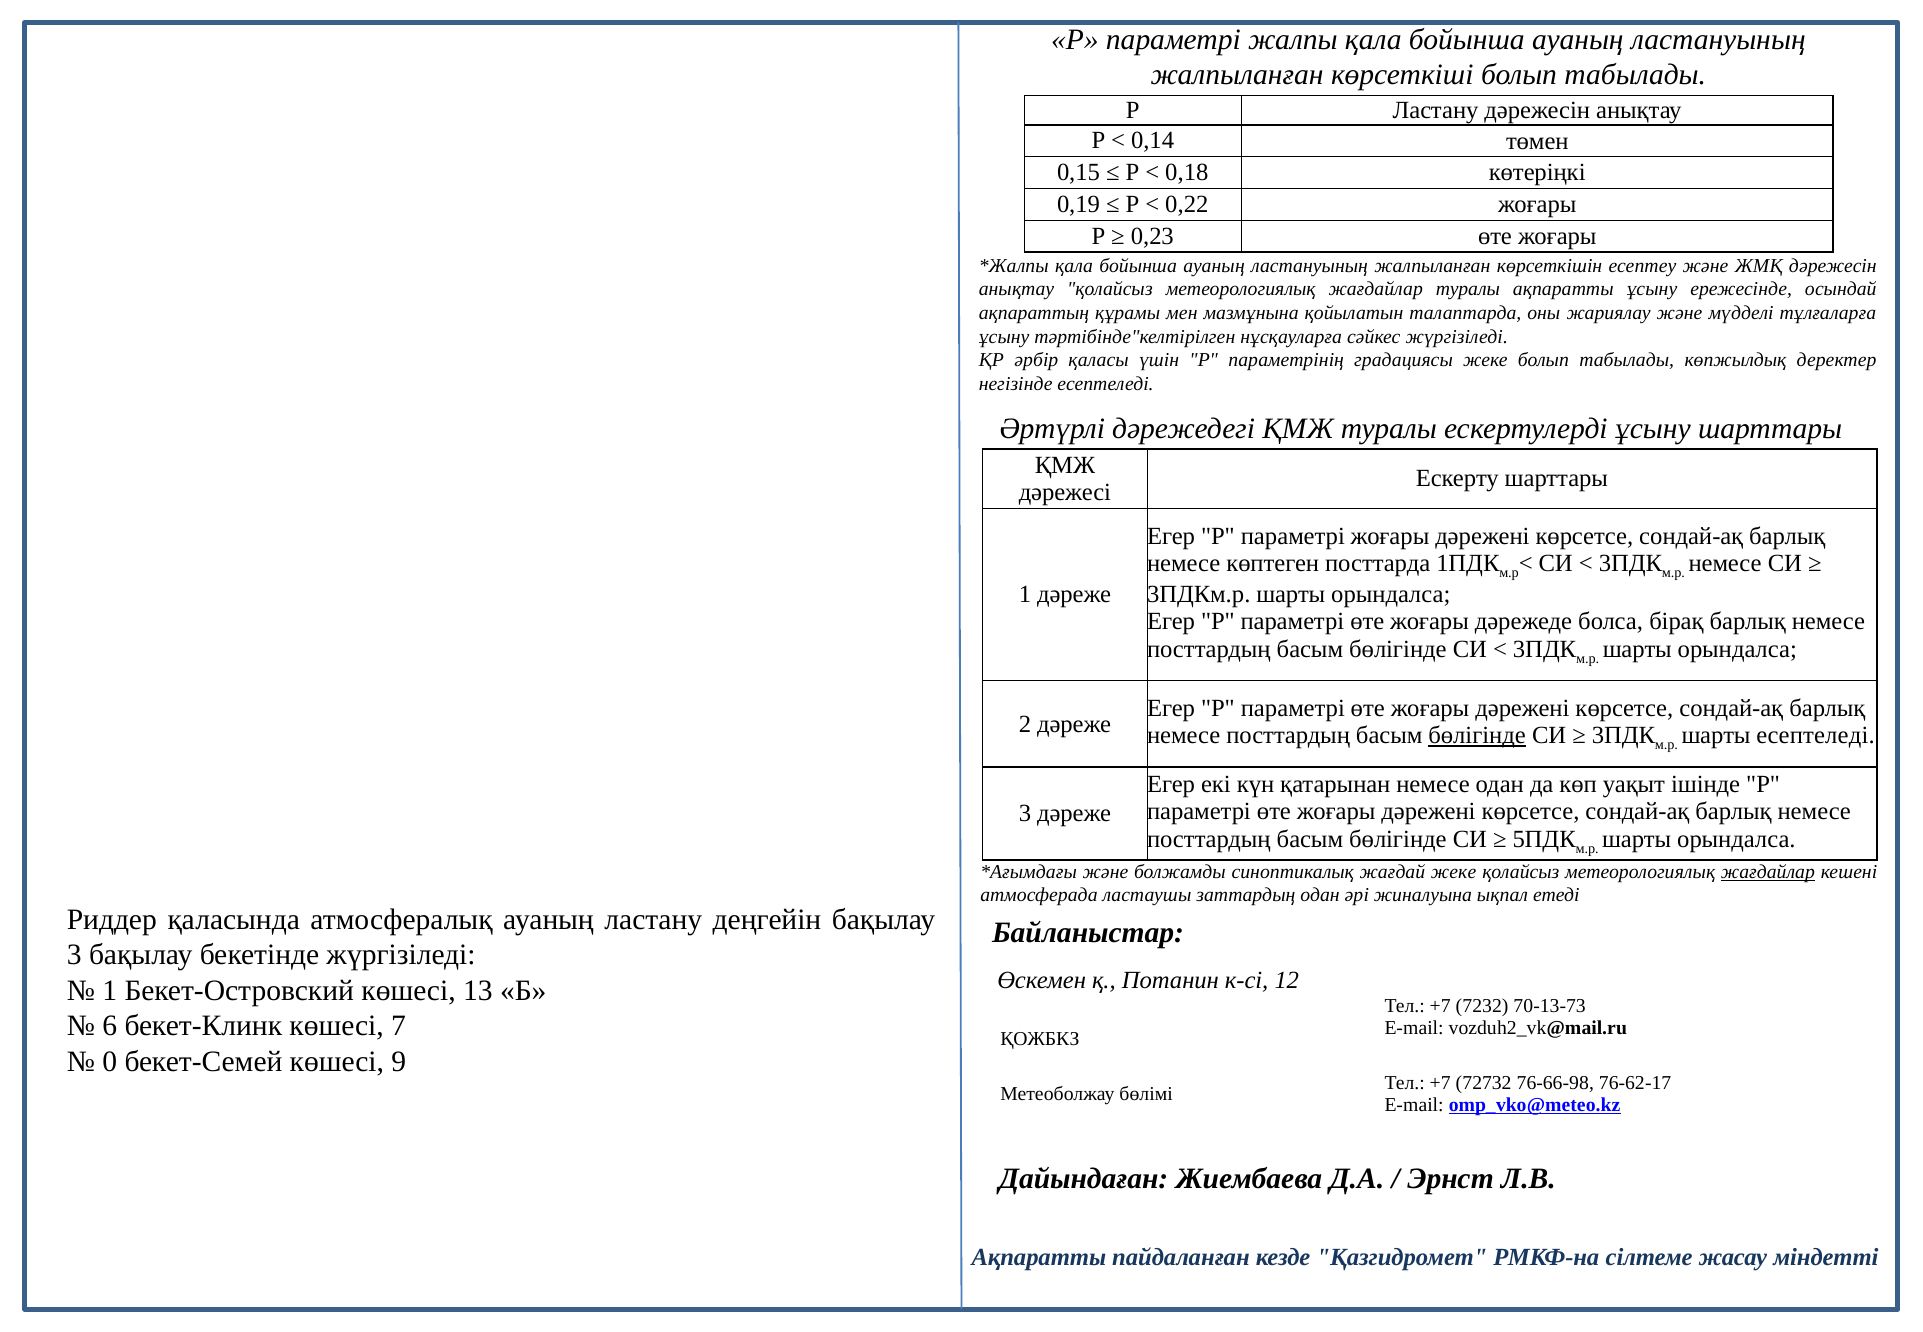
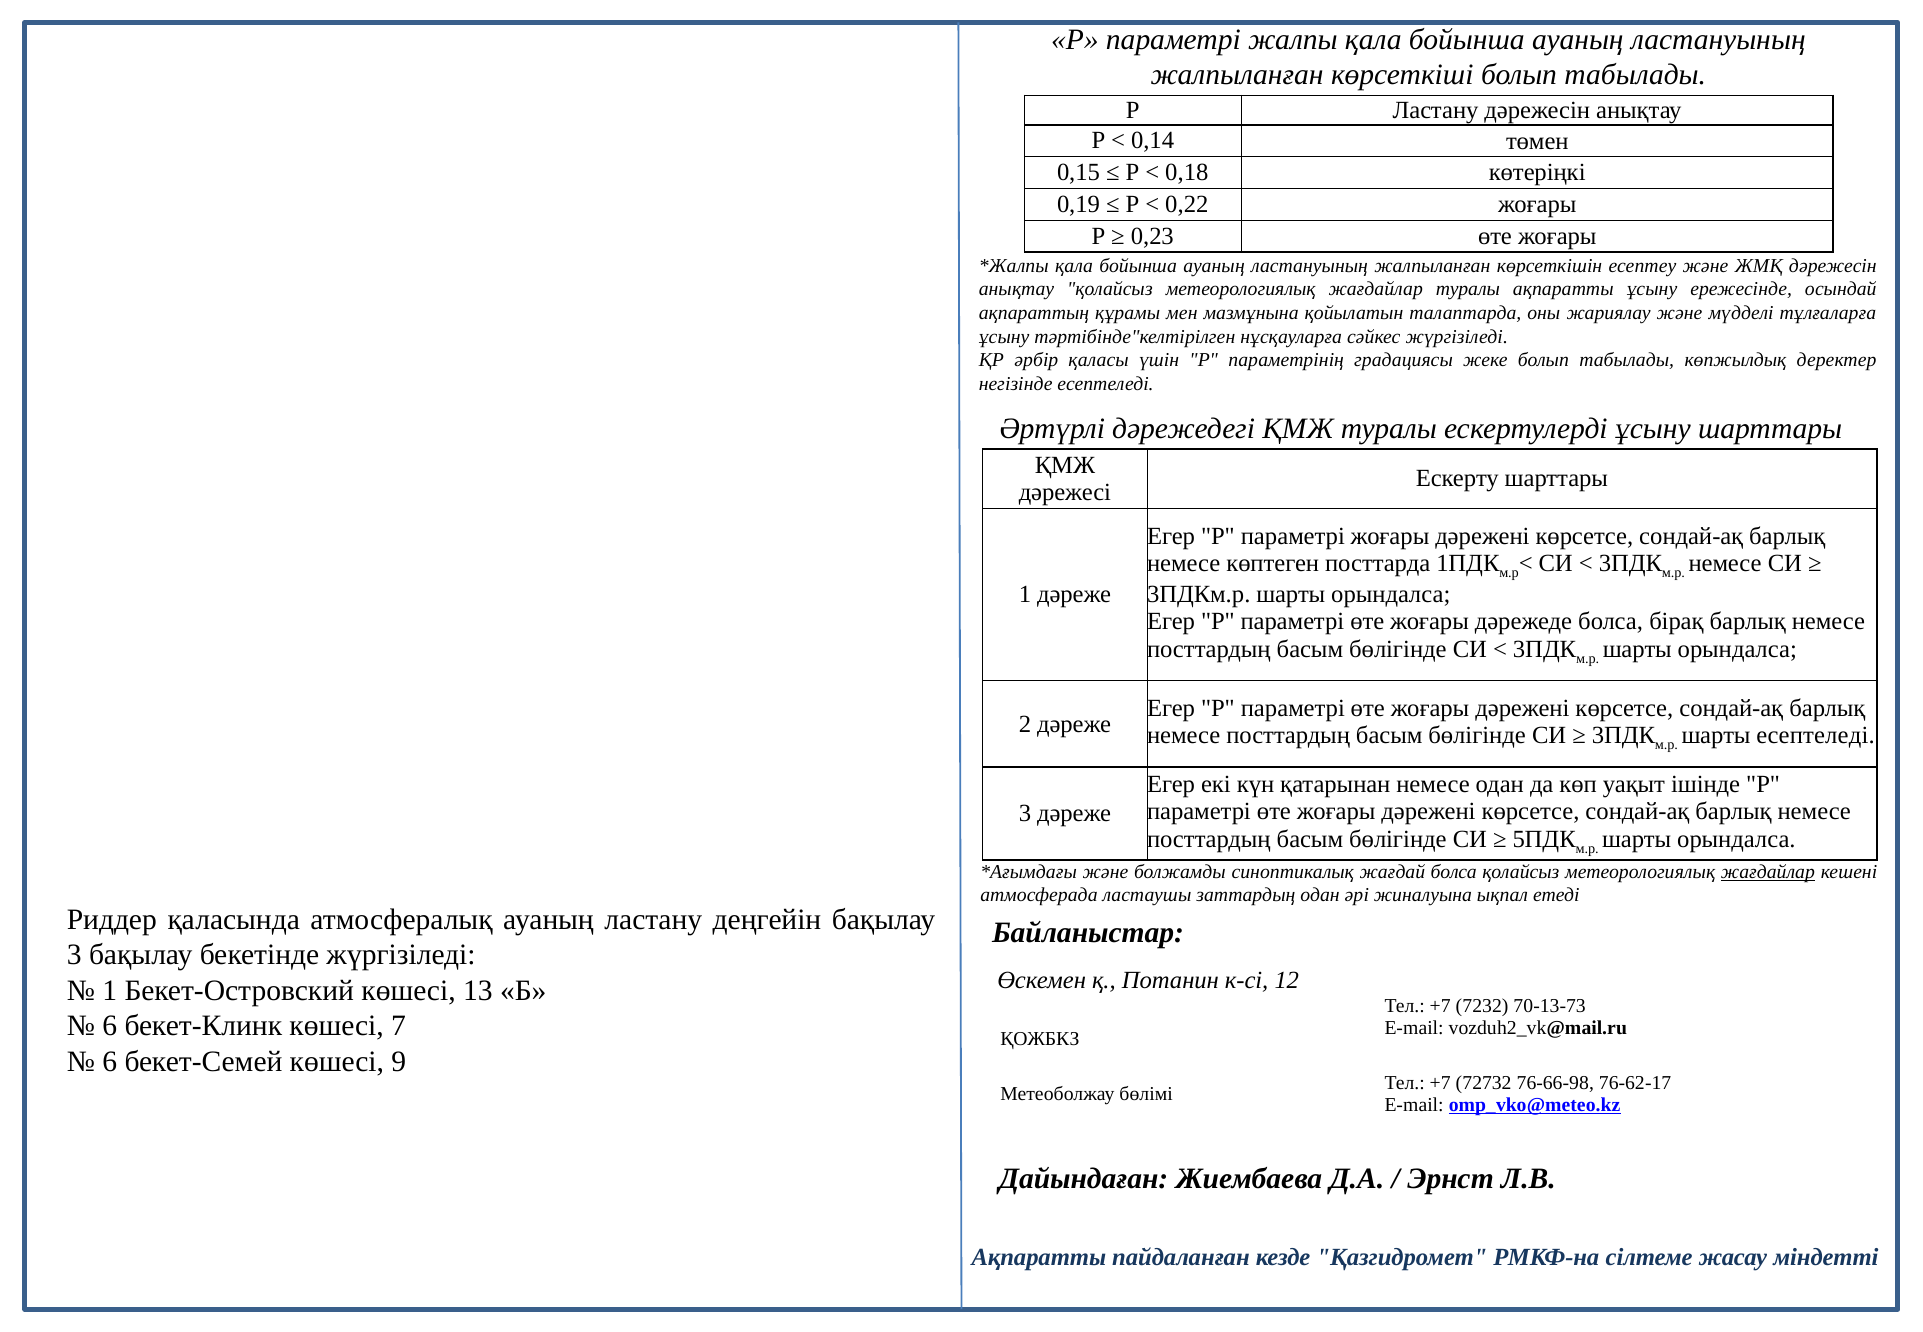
бөлігінде at (1477, 735) underline: present -> none
жағдай жеке: жеке -> болса
0 at (110, 1061): 0 -> 6
